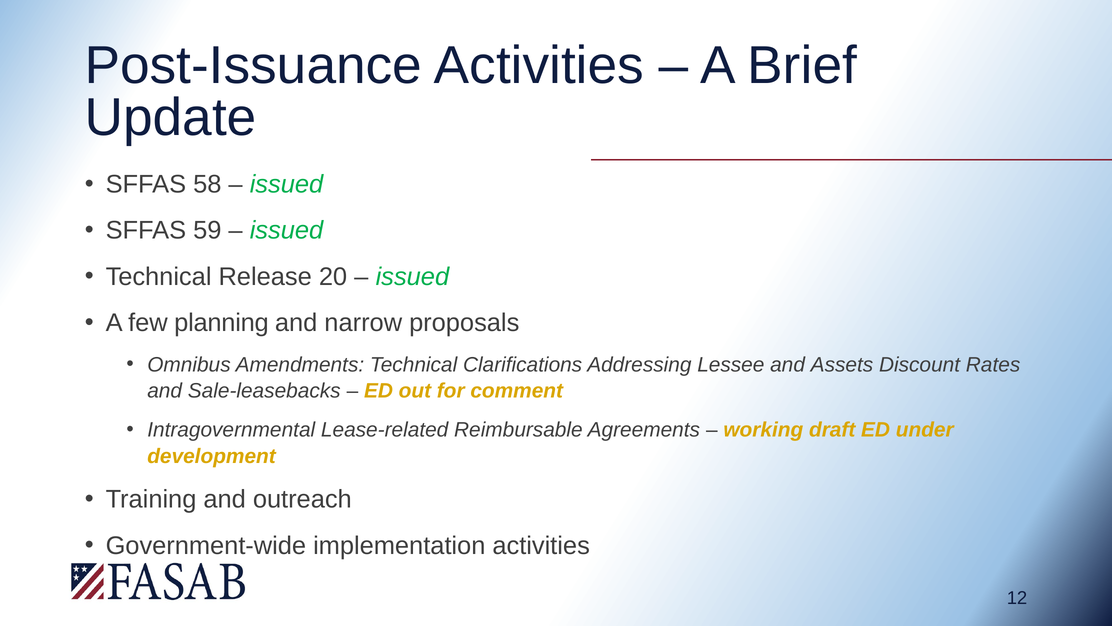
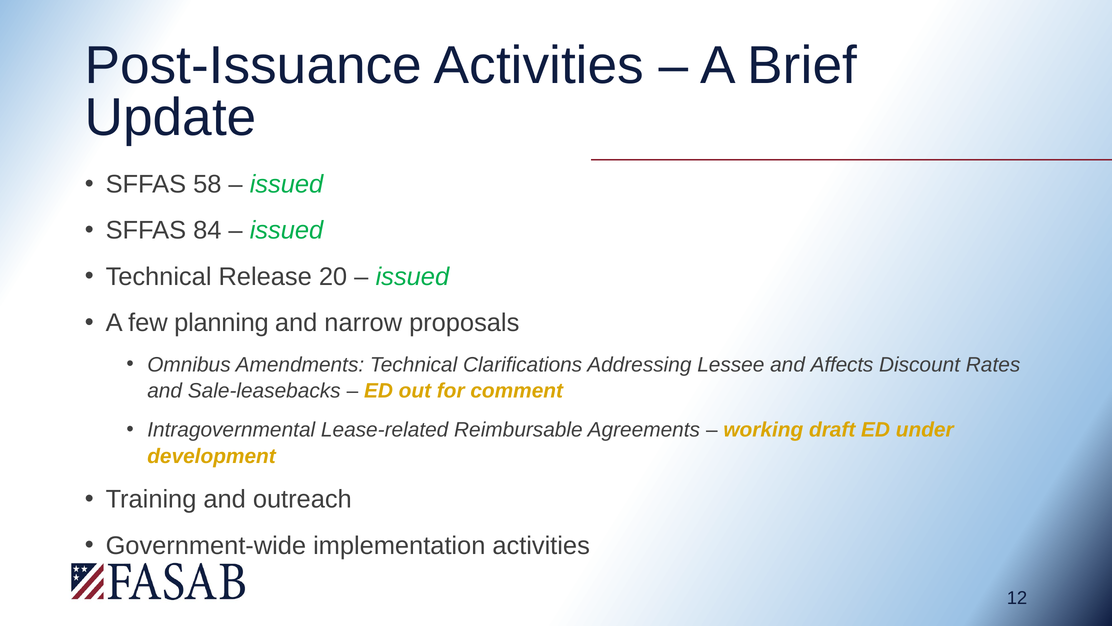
59: 59 -> 84
Assets: Assets -> Affects
